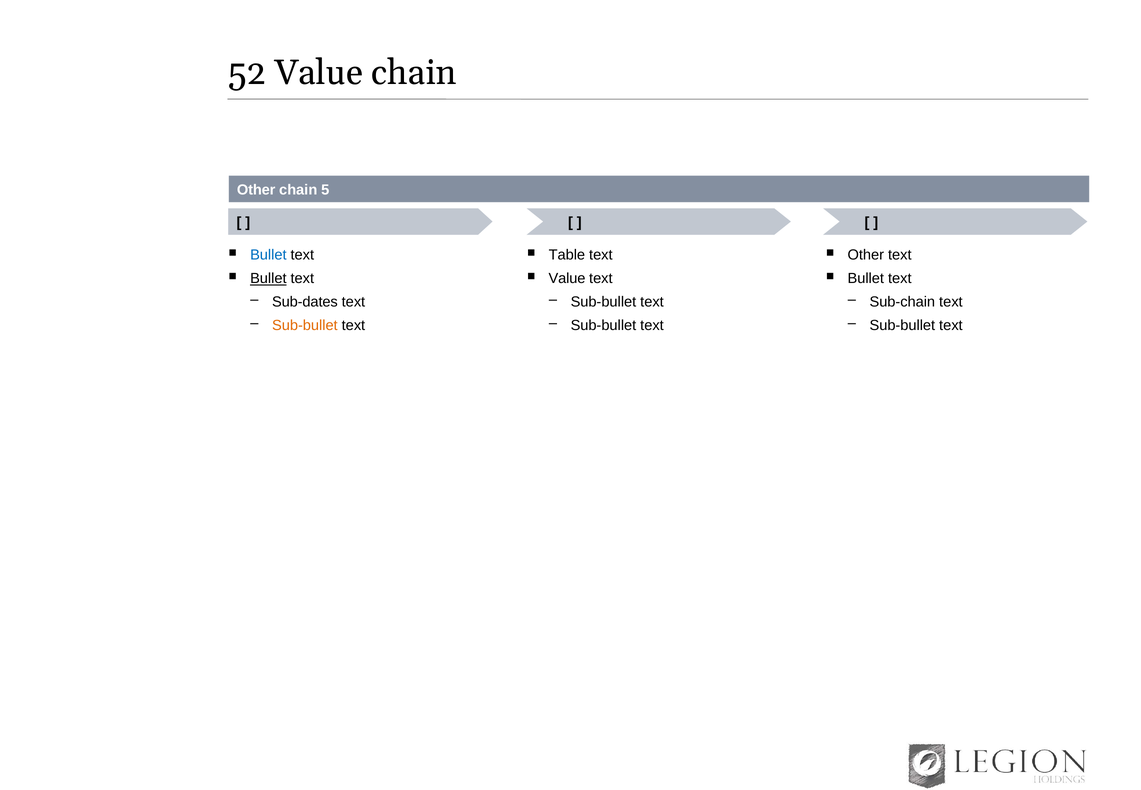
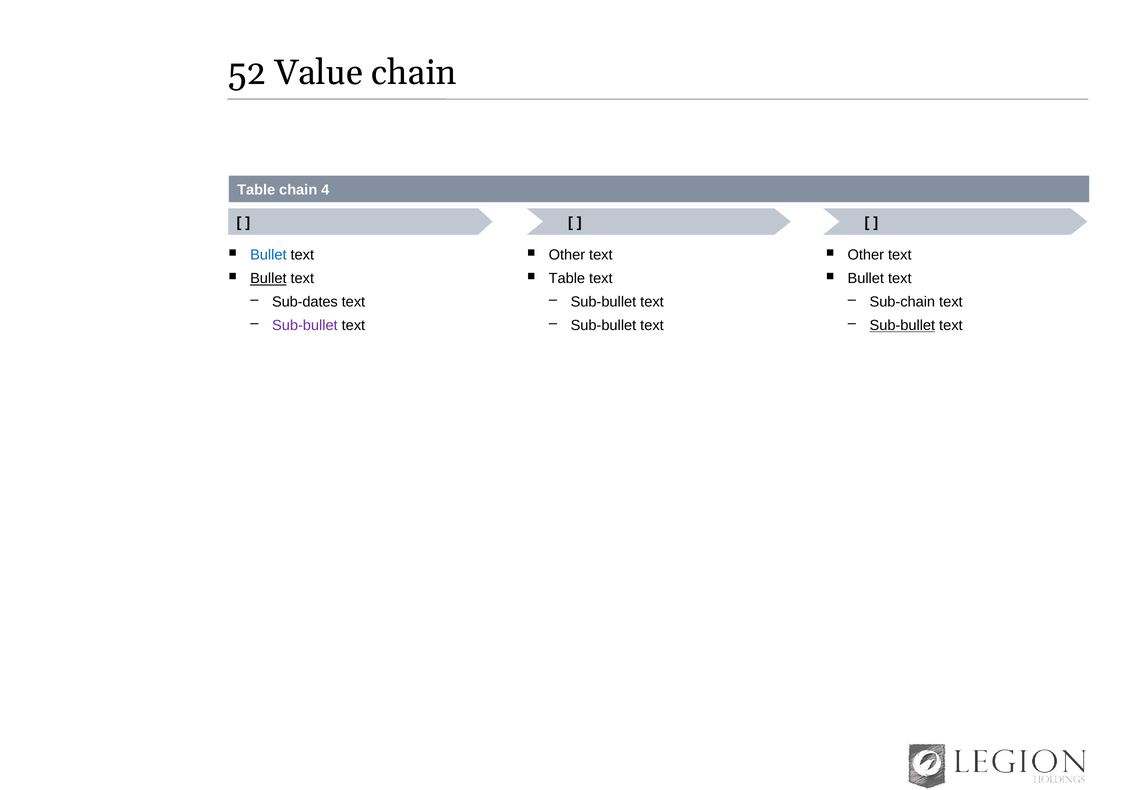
Other at (256, 190): Other -> Table
5: 5 -> 4
Table at (567, 255): Table -> Other
Value at (567, 279): Value -> Table
Sub-bullet at (305, 326) colour: orange -> purple
Sub-bullet at (902, 326) underline: none -> present
